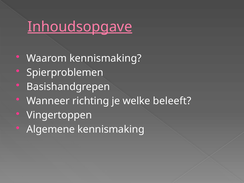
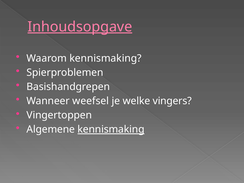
richting: richting -> weefsel
beleeft: beleeft -> vingers
kennismaking at (111, 129) underline: none -> present
